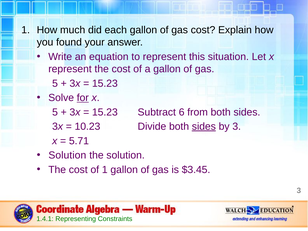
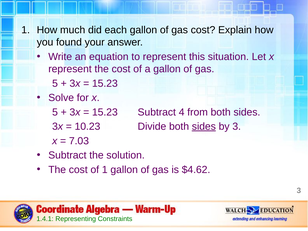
for underline: present -> none
6: 6 -> 4
5.71: 5.71 -> 7.03
Solution at (67, 155): Solution -> Subtract
$3.45: $3.45 -> $4.62
